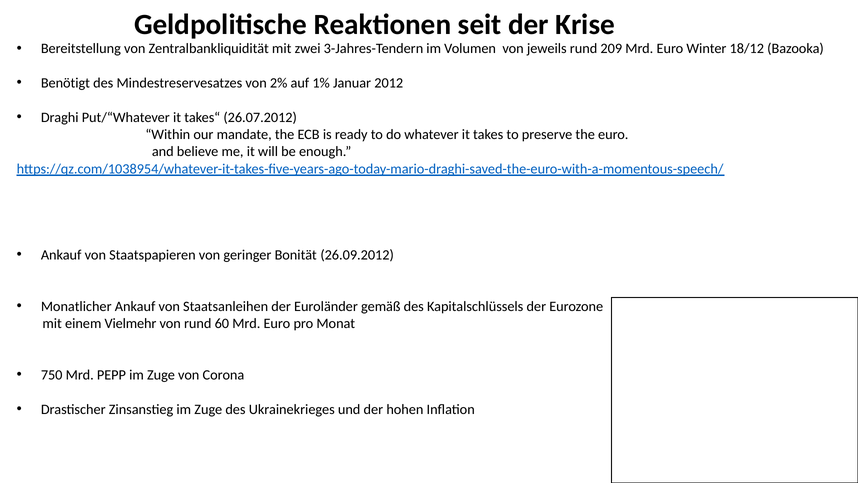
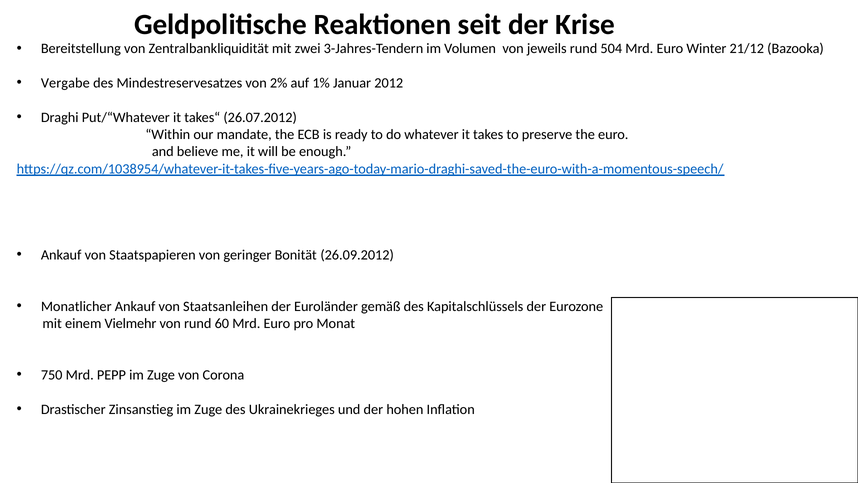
209: 209 -> 504
18/12: 18/12 -> 21/12
Benötigt: Benötigt -> Vergabe
